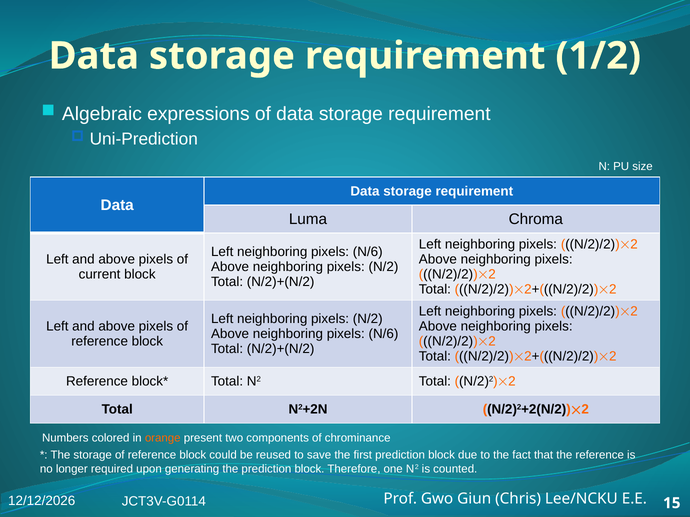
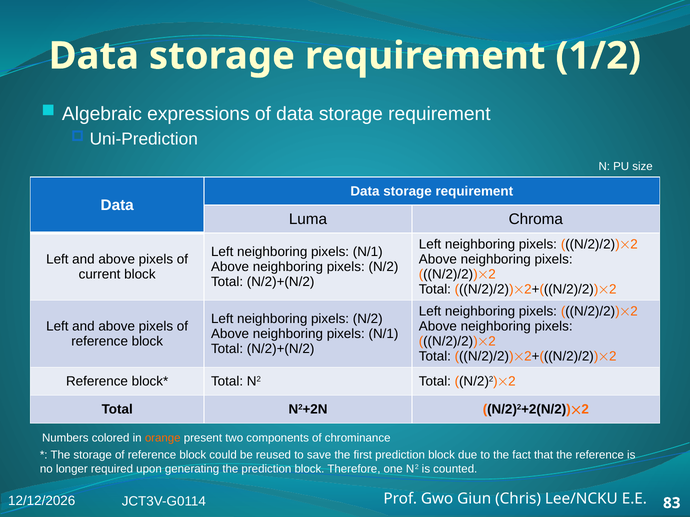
Left neighboring pixels N/6: N/6 -> N/1
Above neighboring pixels N/6: N/6 -> N/1
15: 15 -> 83
